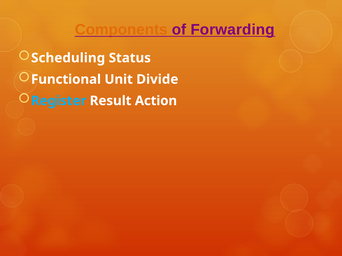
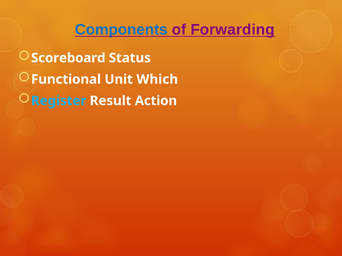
Components colour: orange -> blue
Scheduling: Scheduling -> Scoreboard
Divide: Divide -> Which
